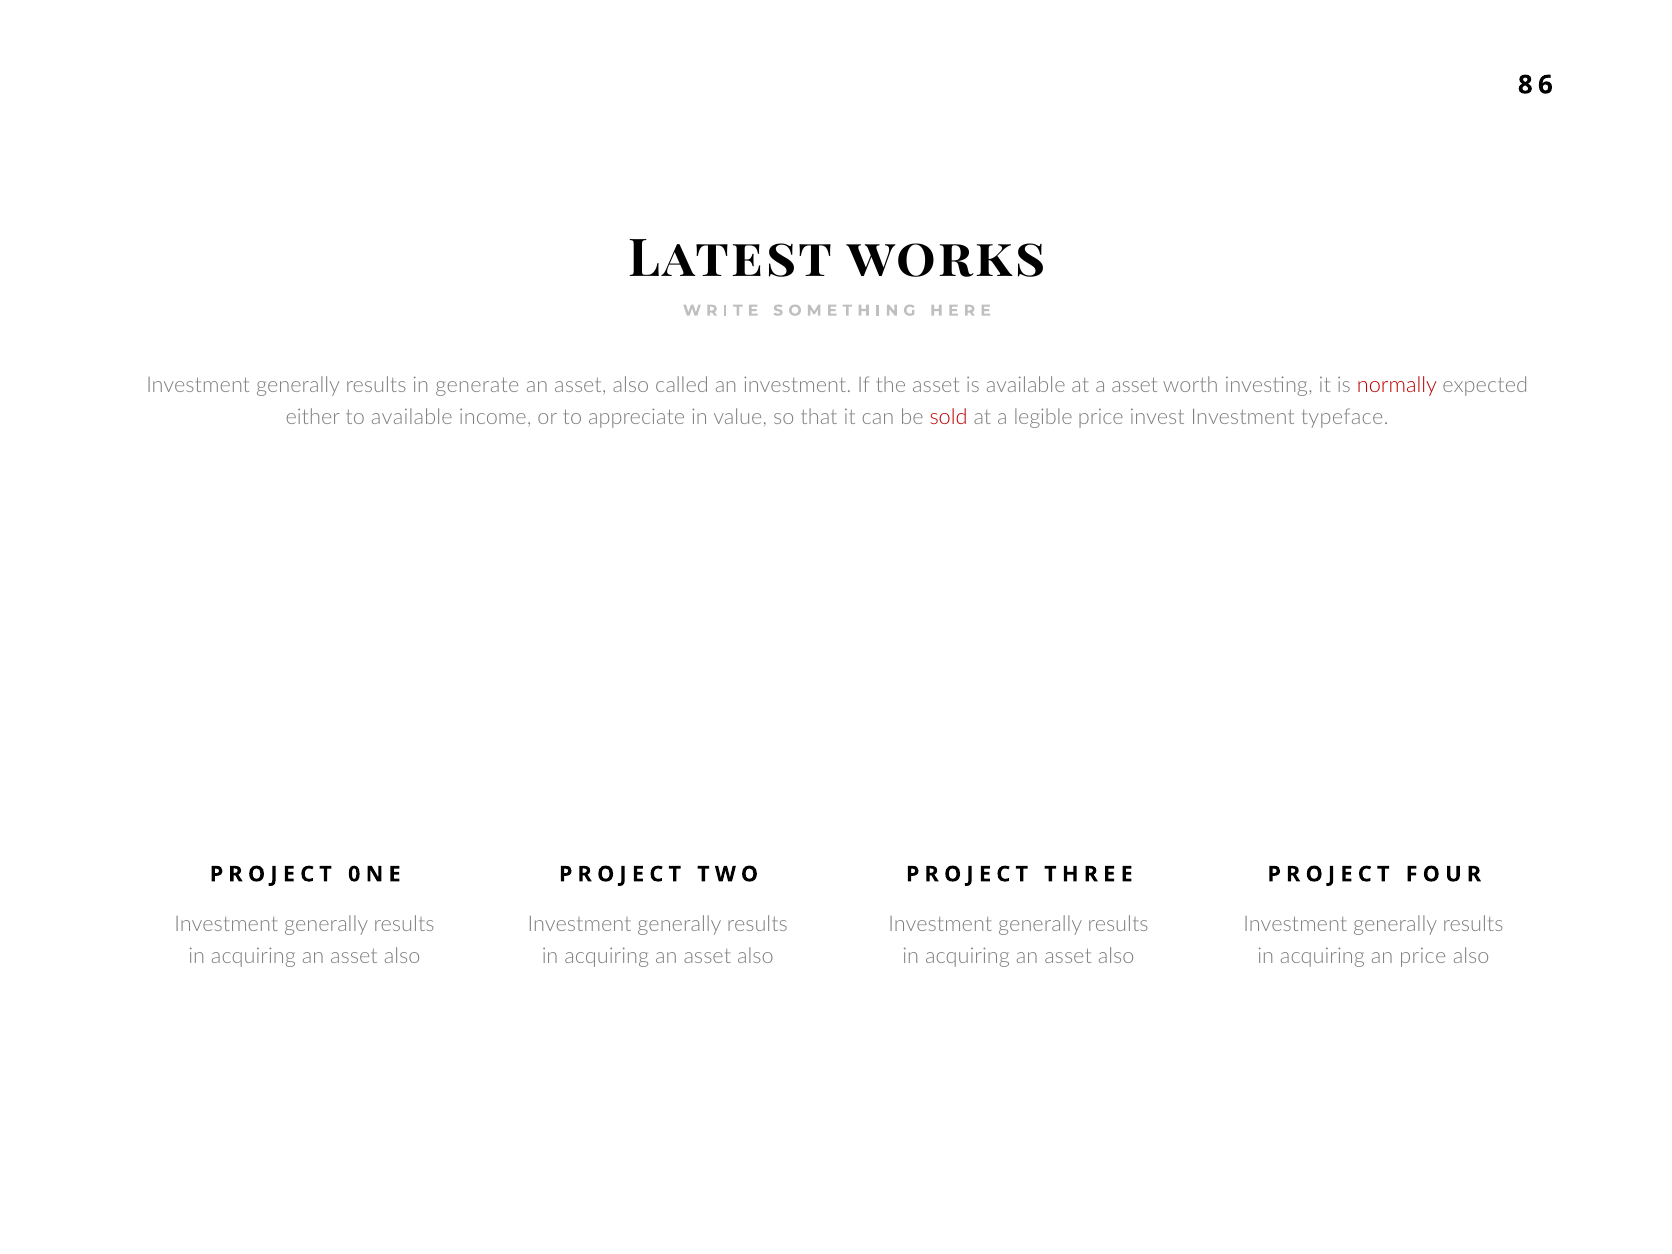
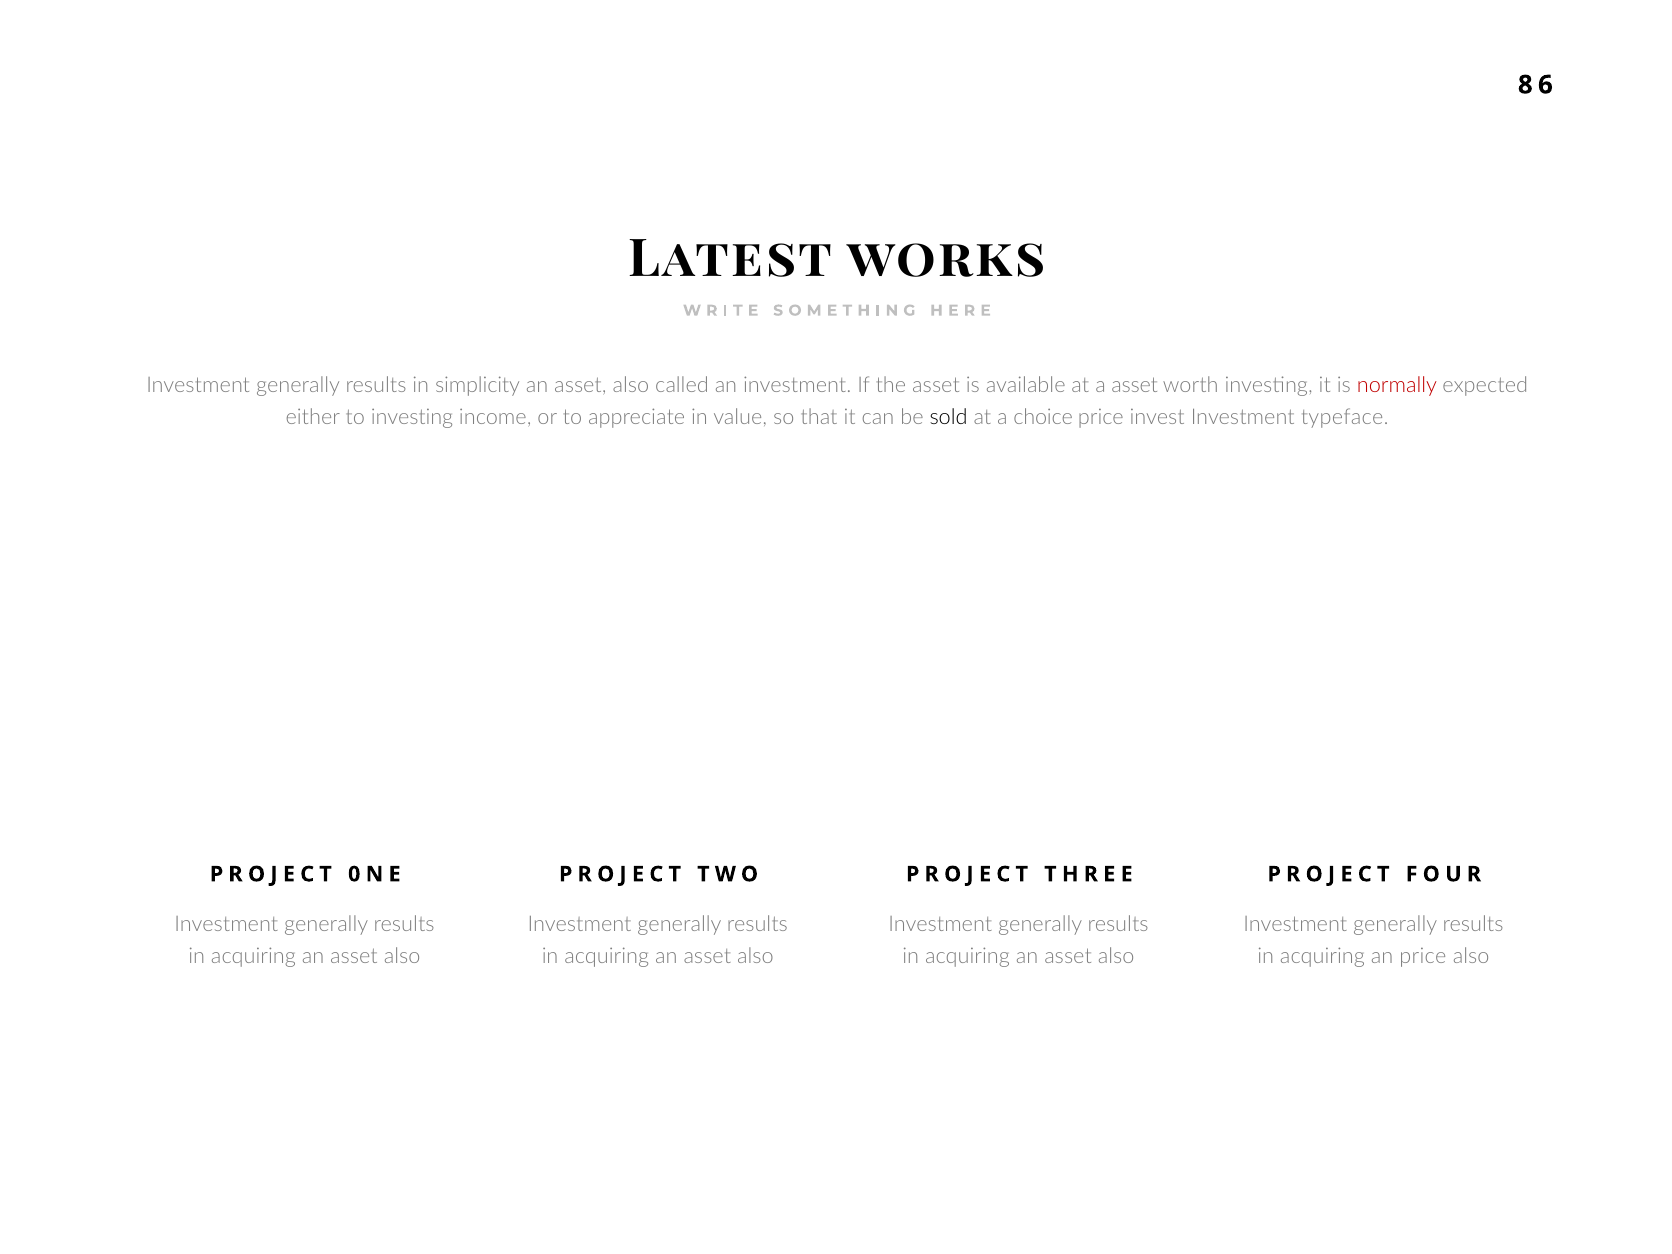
generate: generate -> simplicity
to available: available -> investing
sold colour: red -> black
legible: legible -> choice
